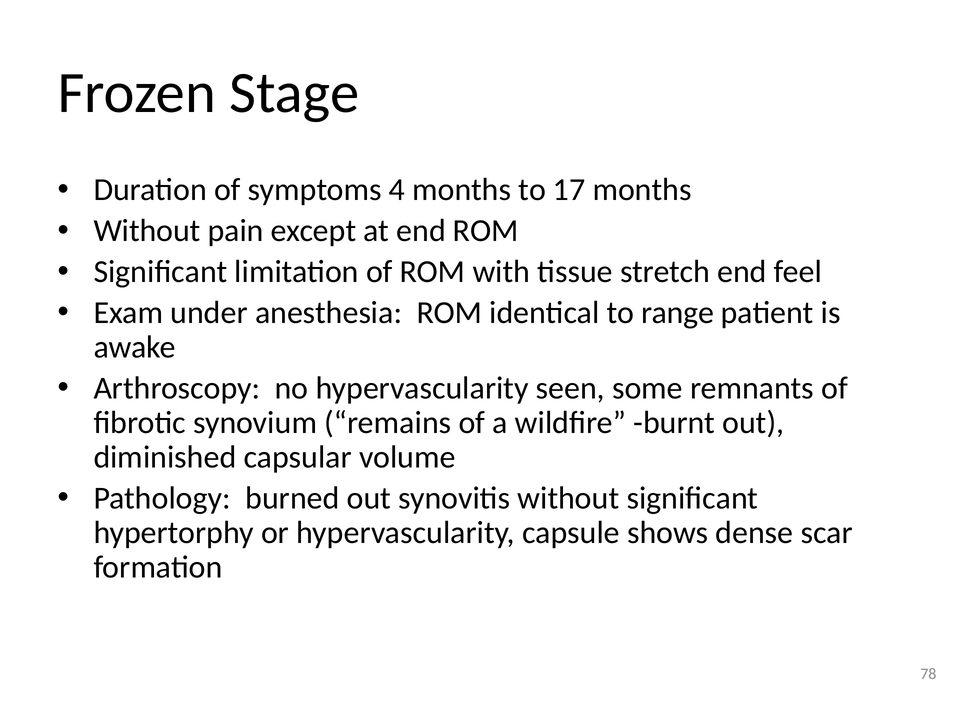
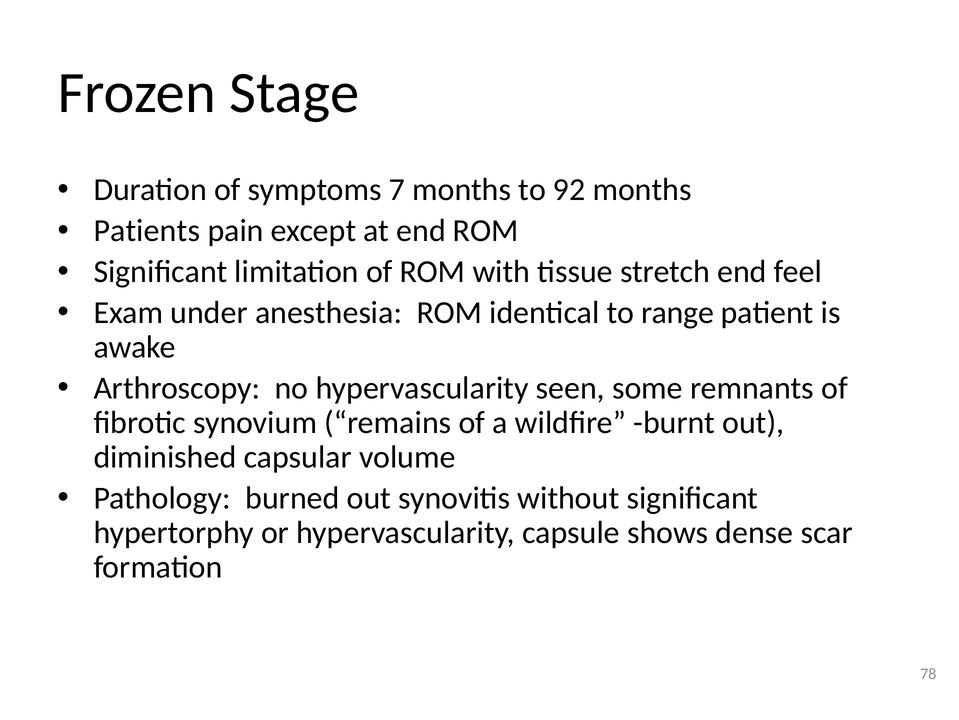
4: 4 -> 7
17: 17 -> 92
Without at (147, 231): Without -> Patients
